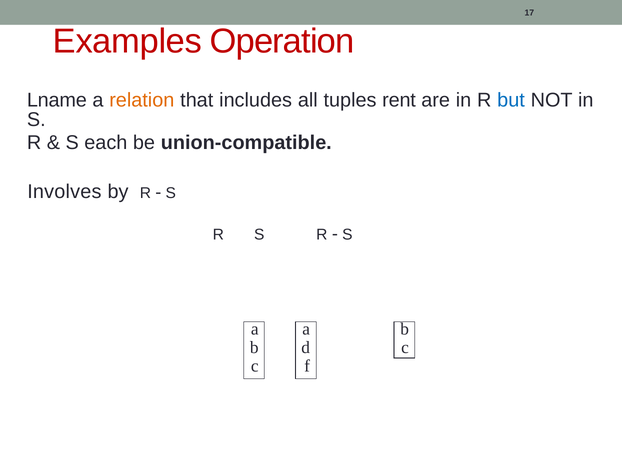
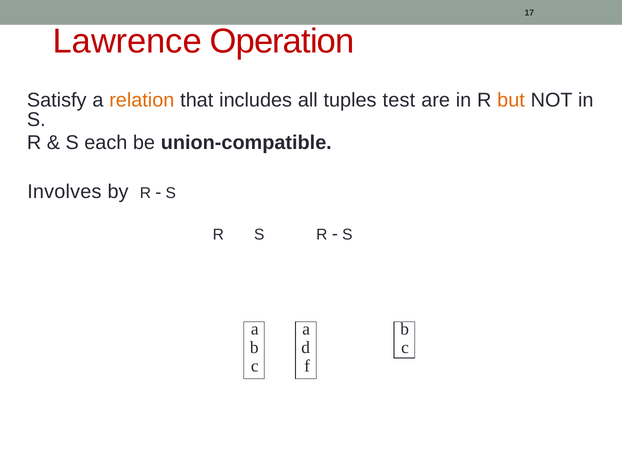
Examples: Examples -> Lawrence
Lname: Lname -> Satisfy
rent: rent -> test
but colour: blue -> orange
